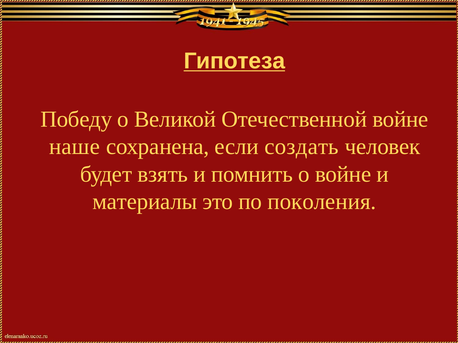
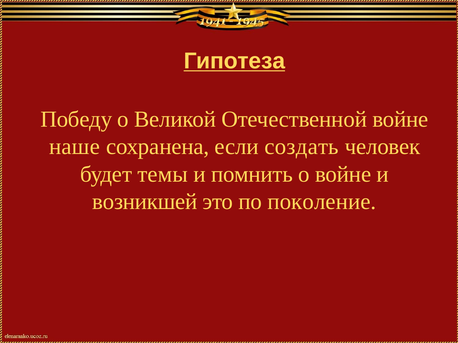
взять: взять -> темы
материалы: материалы -> возникшей
поколения: поколения -> поколение
